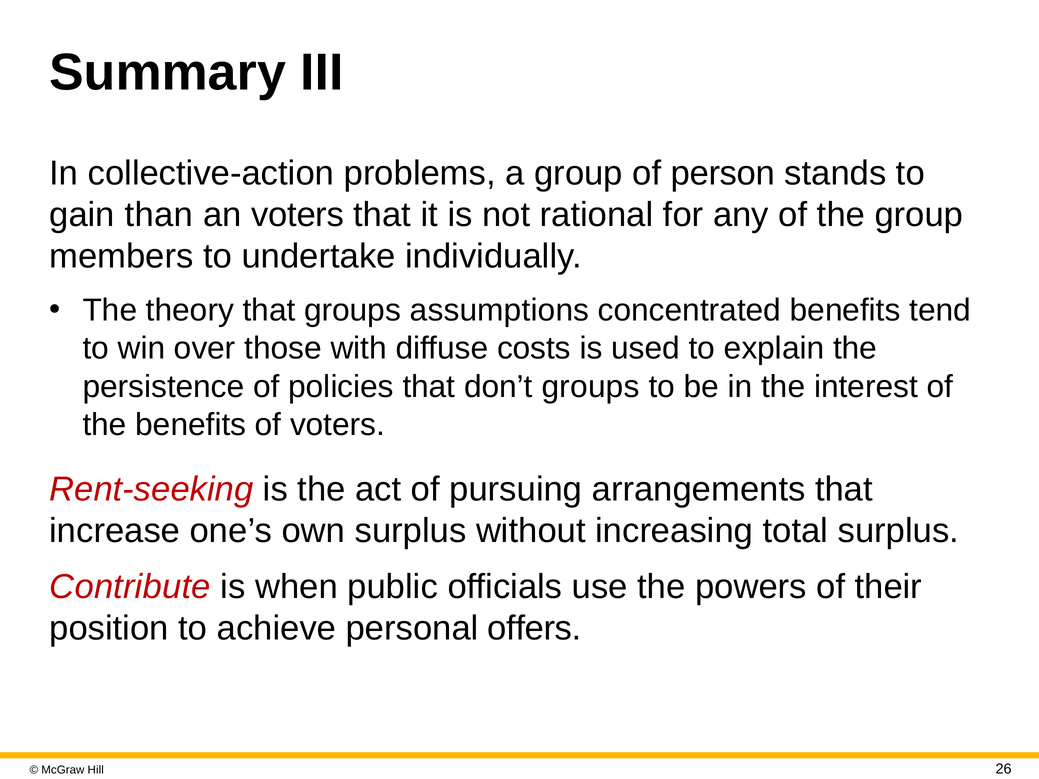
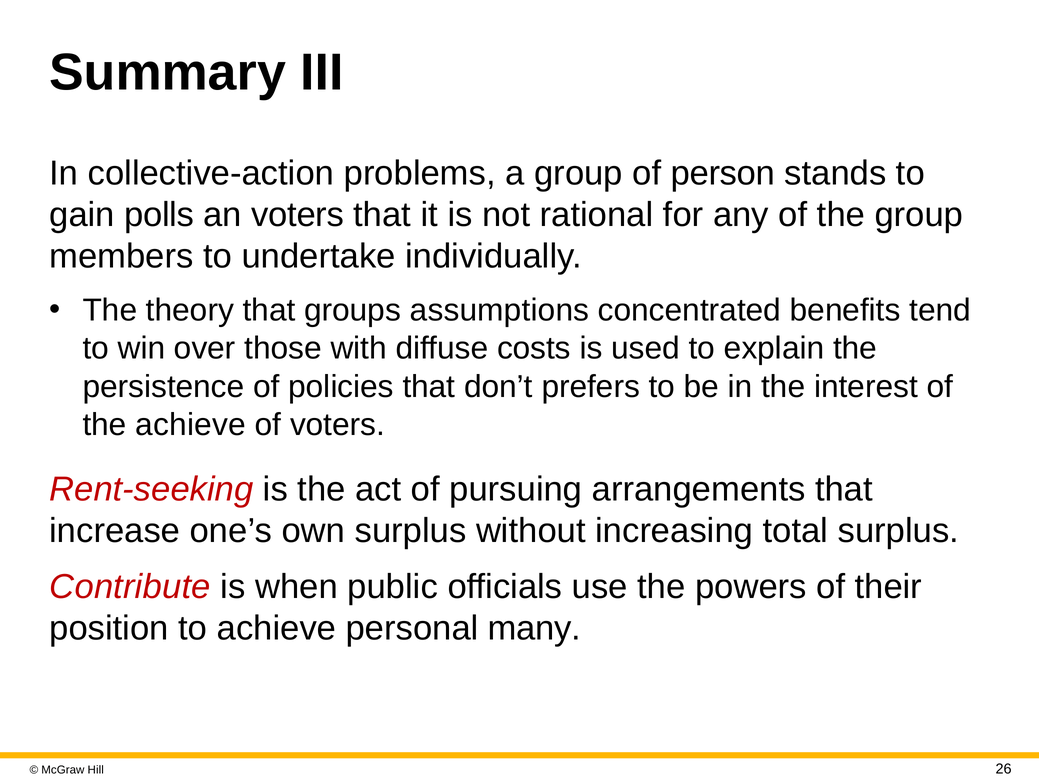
than: than -> polls
don’t groups: groups -> prefers
the benefits: benefits -> achieve
offers: offers -> many
